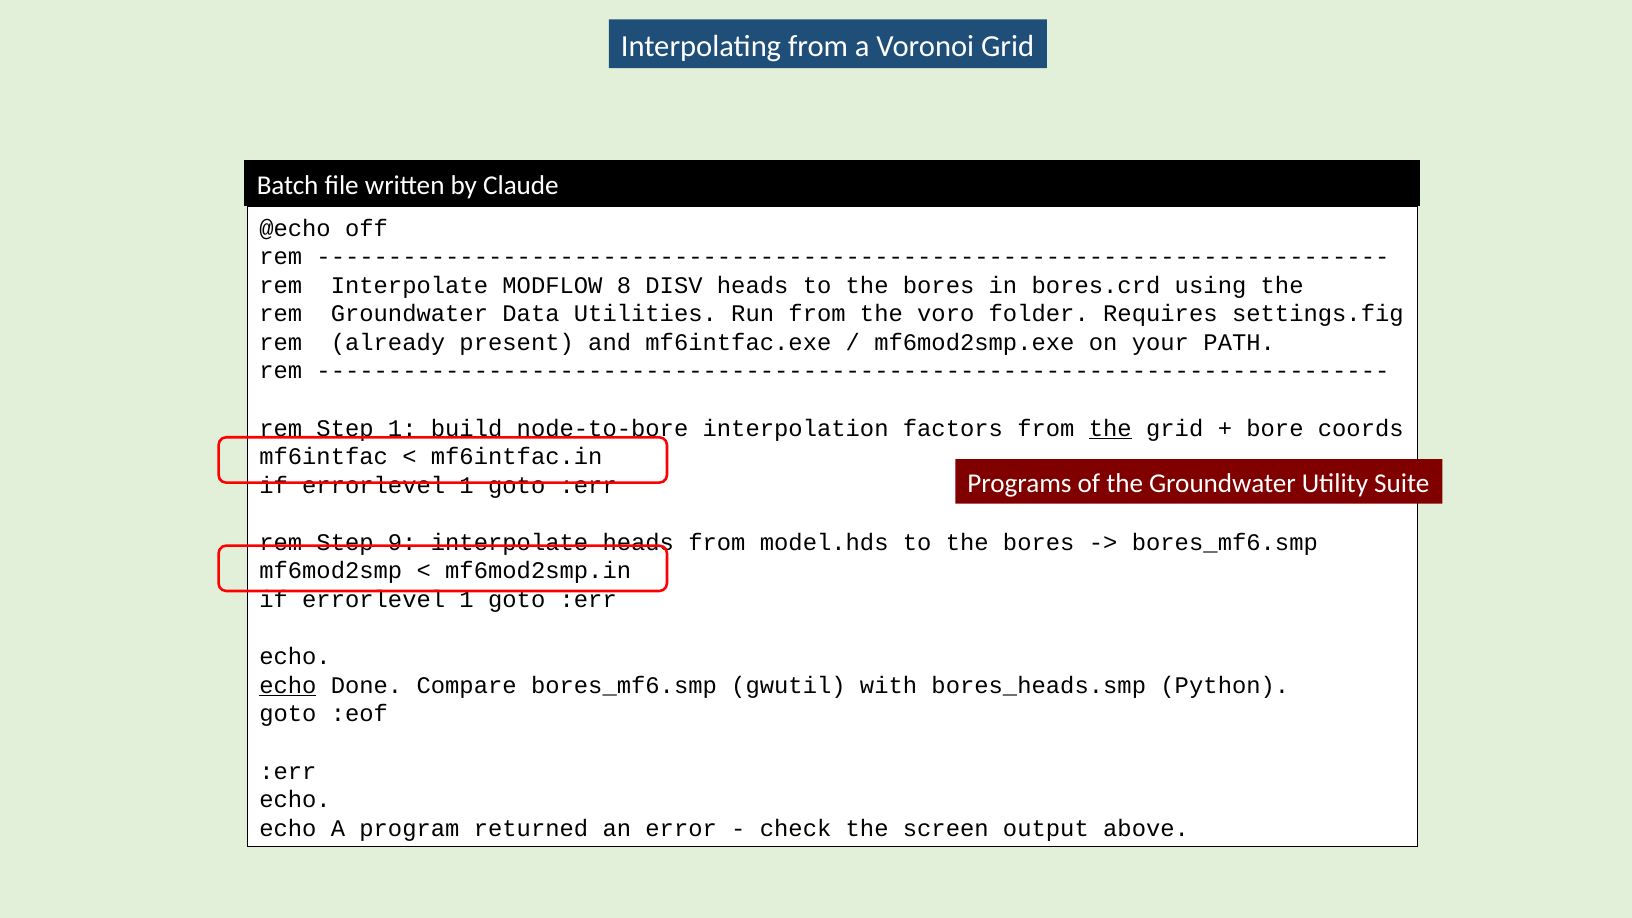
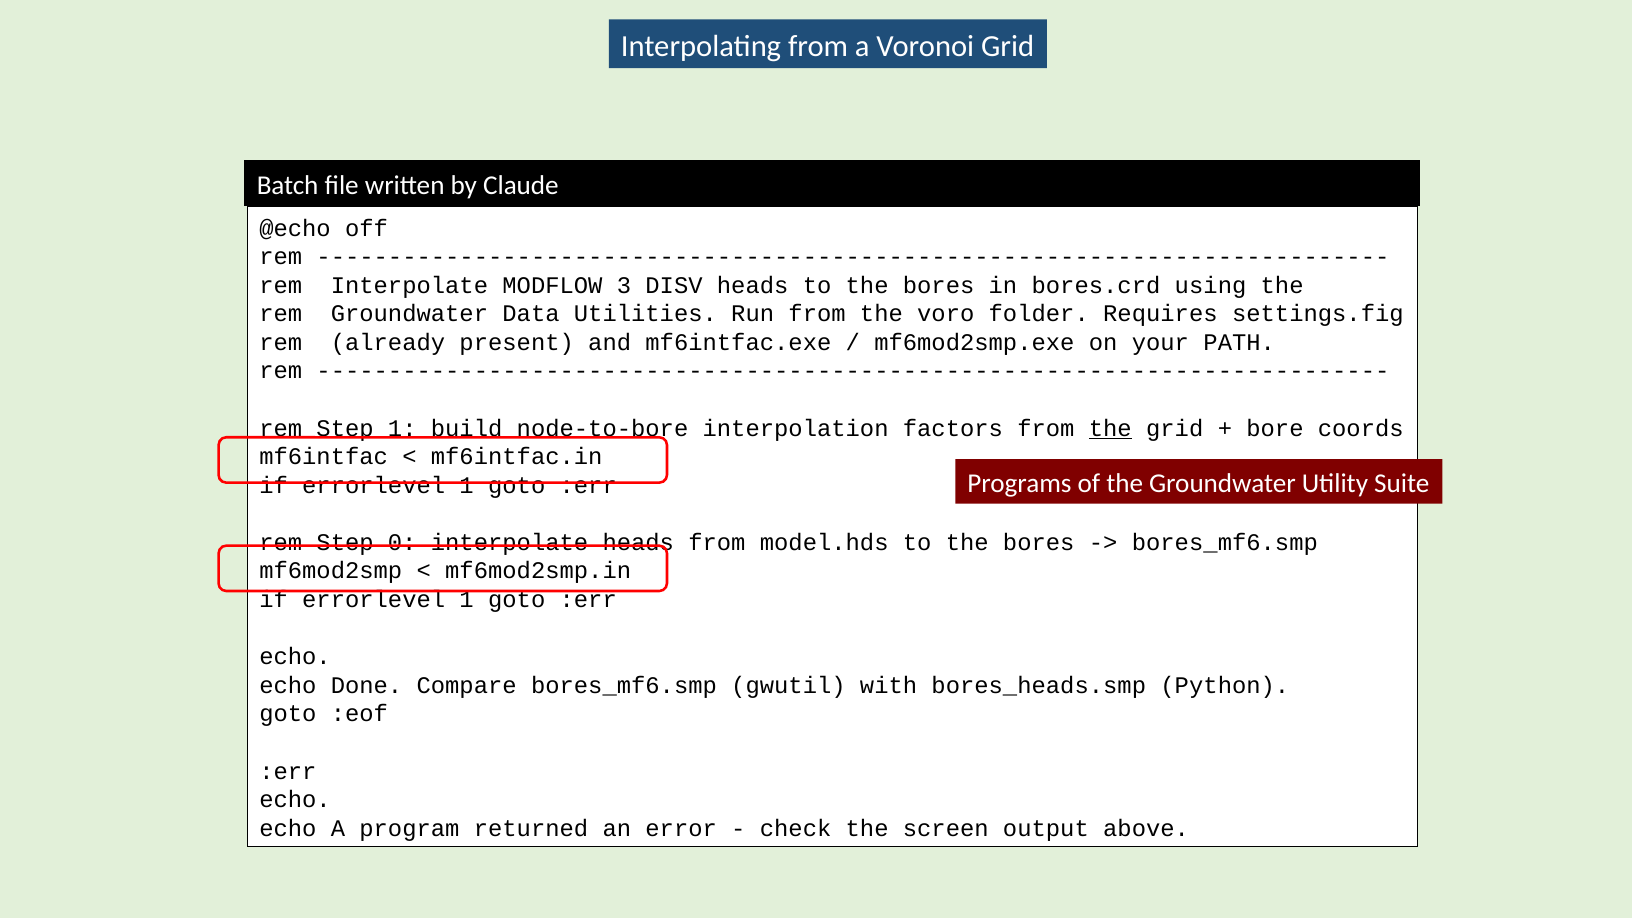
8: 8 -> 3
9: 9 -> 0
echo at (288, 685) underline: present -> none
